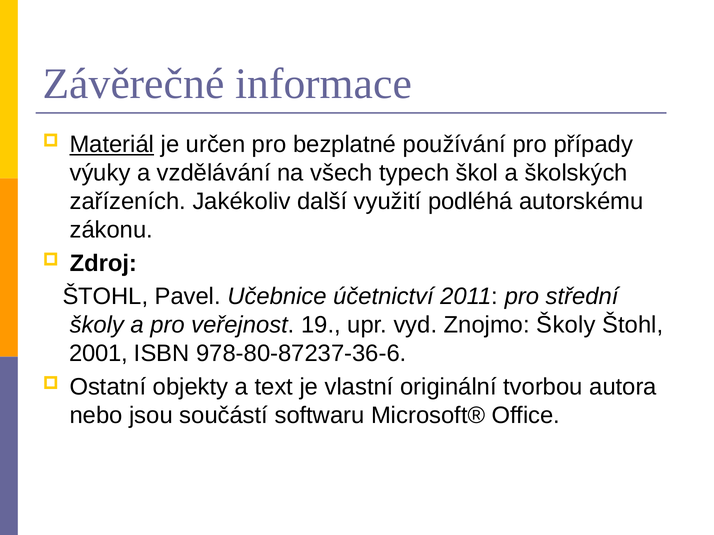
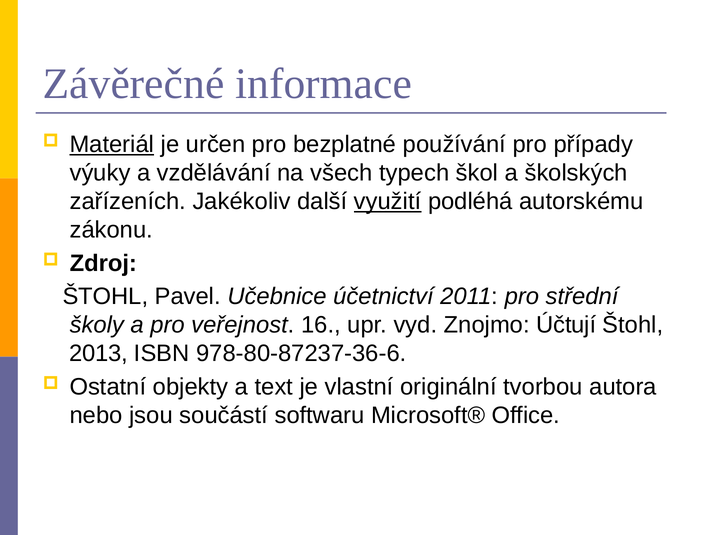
využití underline: none -> present
19: 19 -> 16
Znojmo Školy: Školy -> Účtují
2001: 2001 -> 2013
